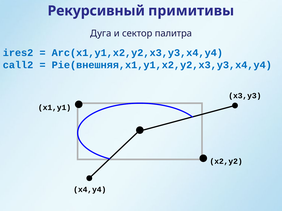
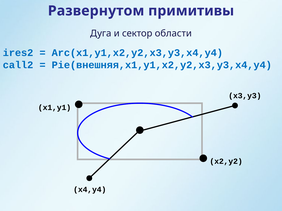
Рекурсивный: Рекурсивный -> Развернутом
палитра: палитра -> области
